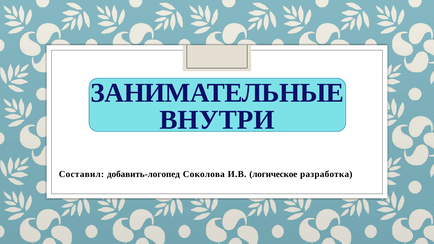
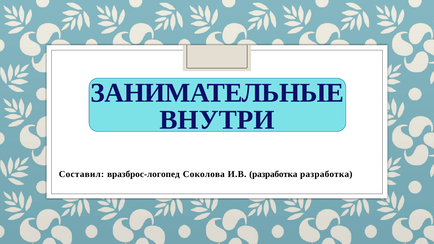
добавить-логопед: добавить-логопед -> вразброс-логопед
И.В логическое: логическое -> разработка
